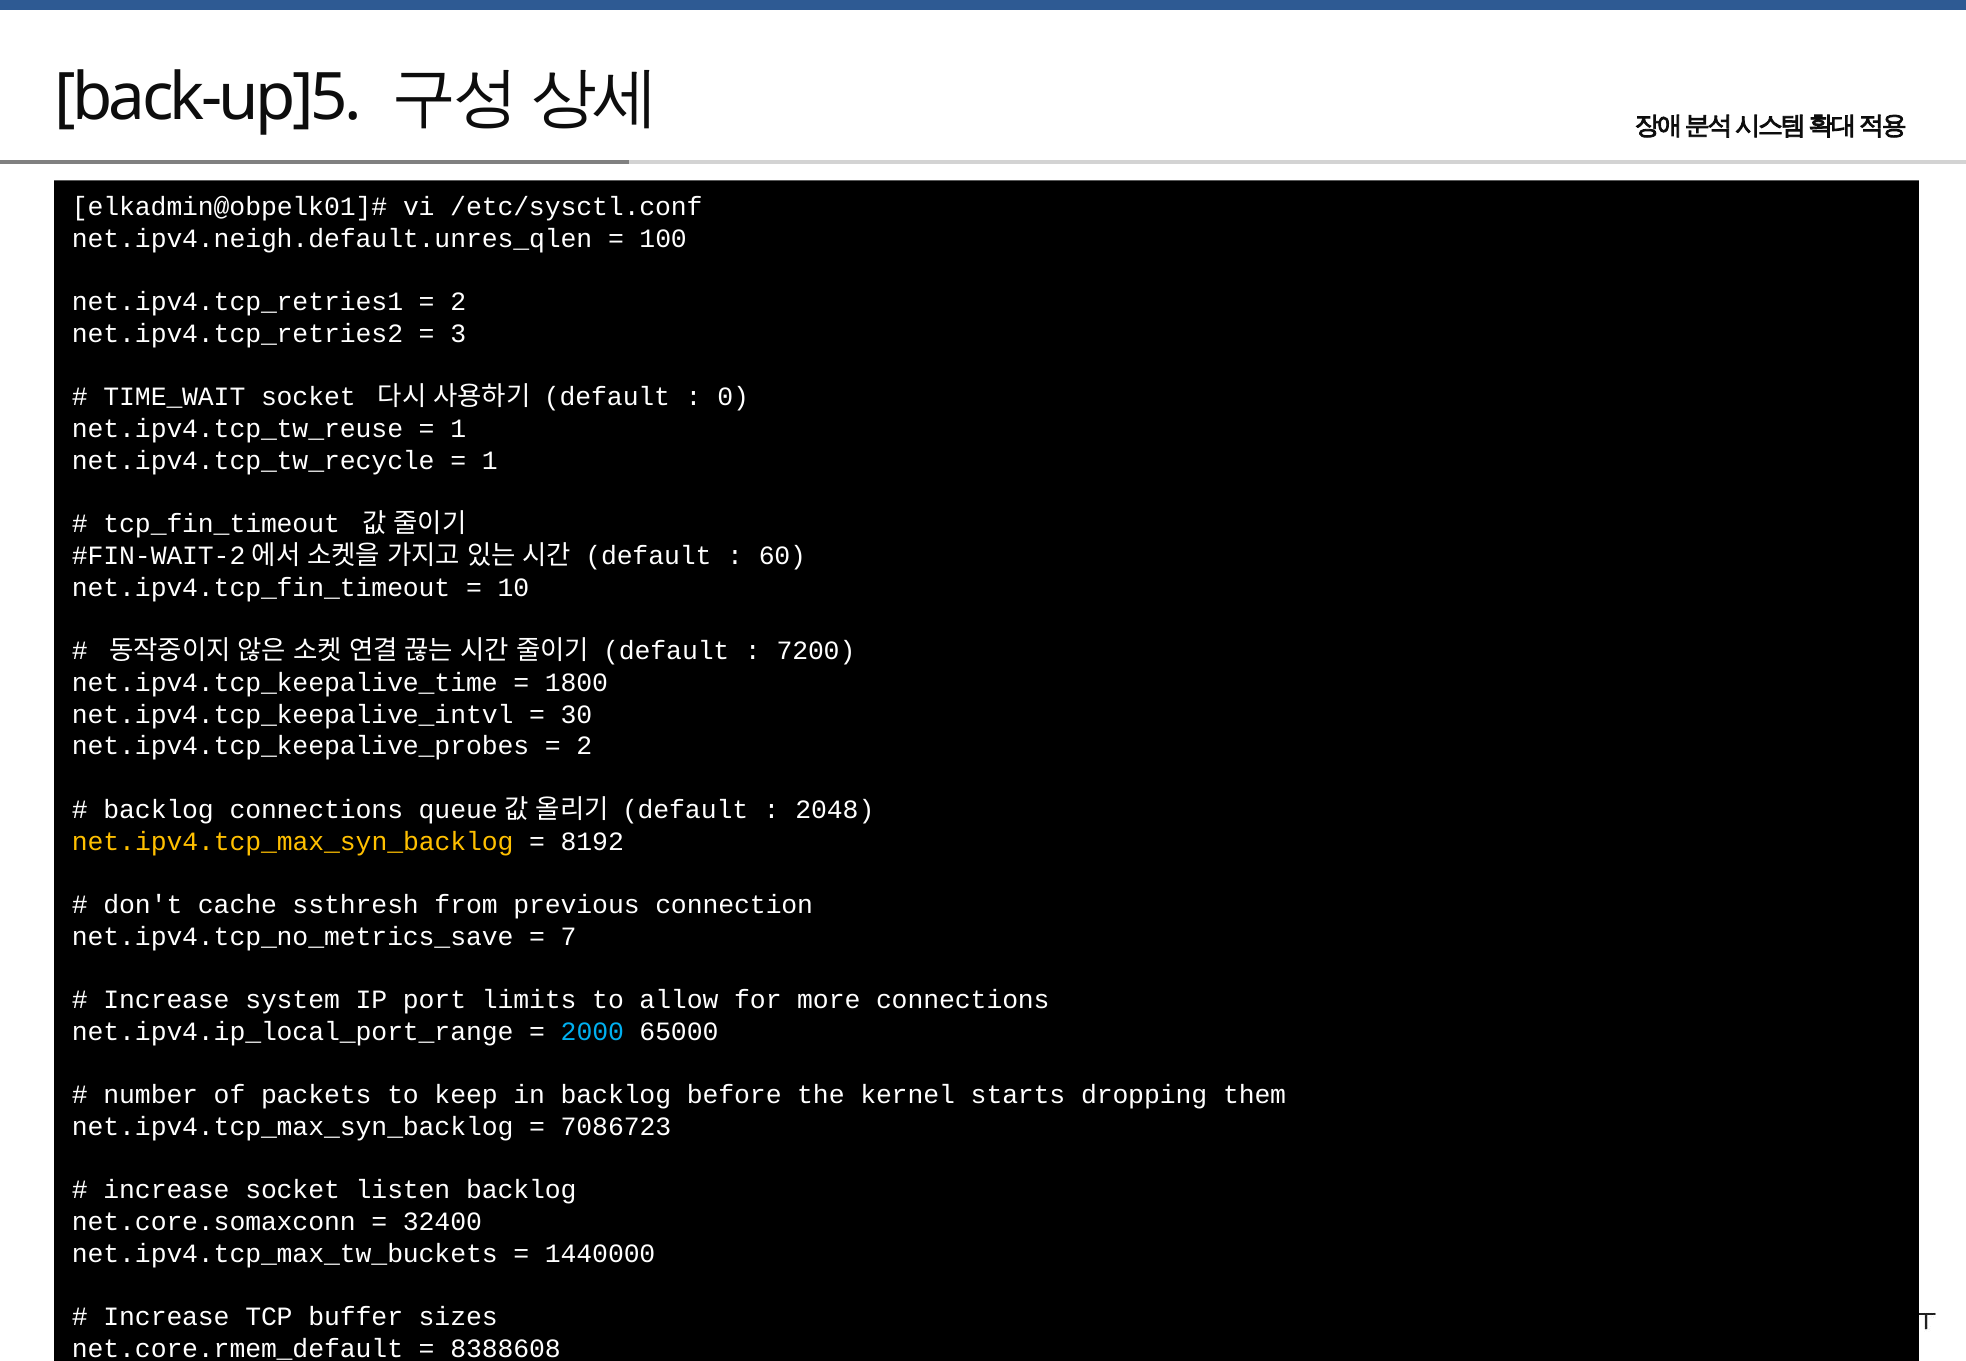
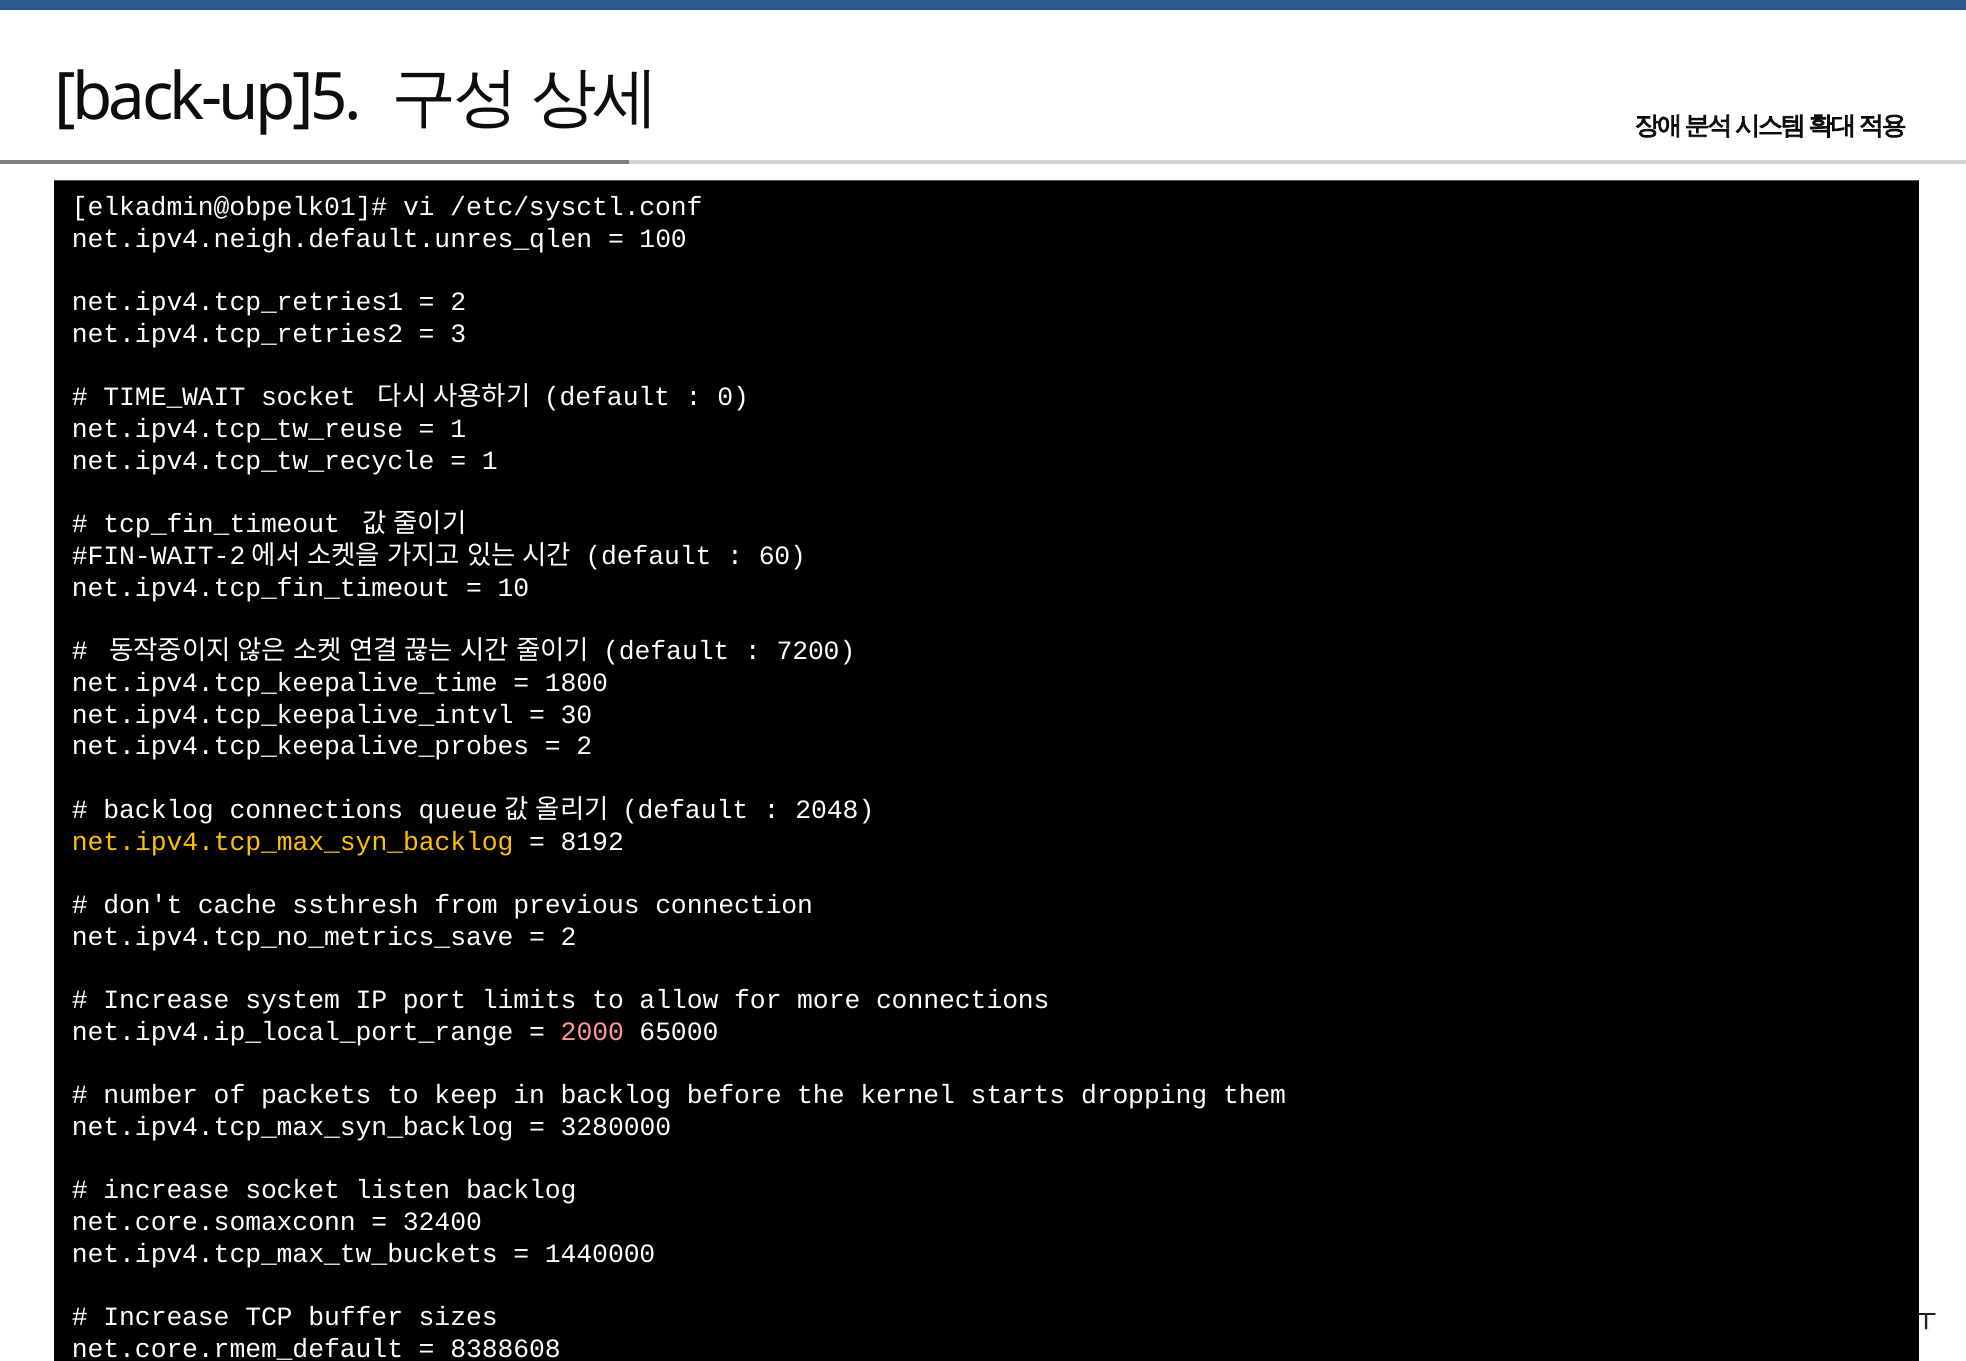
7 at (569, 937): 7 -> 2
2000 colour: light blue -> pink
7086723: 7086723 -> 3280000
